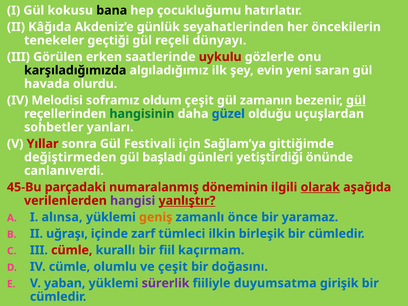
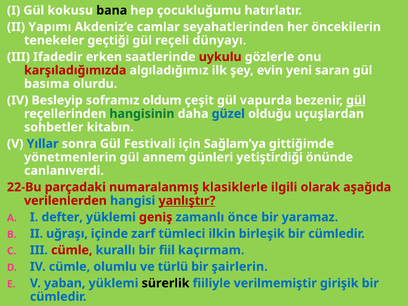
Kâğıda: Kâğıda -> Yapımı
günlük: günlük -> camlar
Görülen: Görülen -> Ifadedir
karşıladığımızda colour: black -> red
havada: havada -> basıma
Melodisi: Melodisi -> Besleyip
zamanın: zamanın -> vapurda
yanları: yanları -> kitabın
Yıllar colour: red -> blue
değiştirmeden: değiştirmeden -> yönetmenlerin
başladı: başladı -> annem
45-Bu: 45-Bu -> 22-Bu
döneminin: döneminin -> klasiklerle
olarak underline: present -> none
hangisi colour: purple -> blue
alınsa: alınsa -> defter
geniş colour: orange -> red
ve çeşit: çeşit -> türlü
doğasını: doğasını -> şairlerin
sürerlik colour: purple -> black
duyumsatma: duyumsatma -> verilmemiştir
